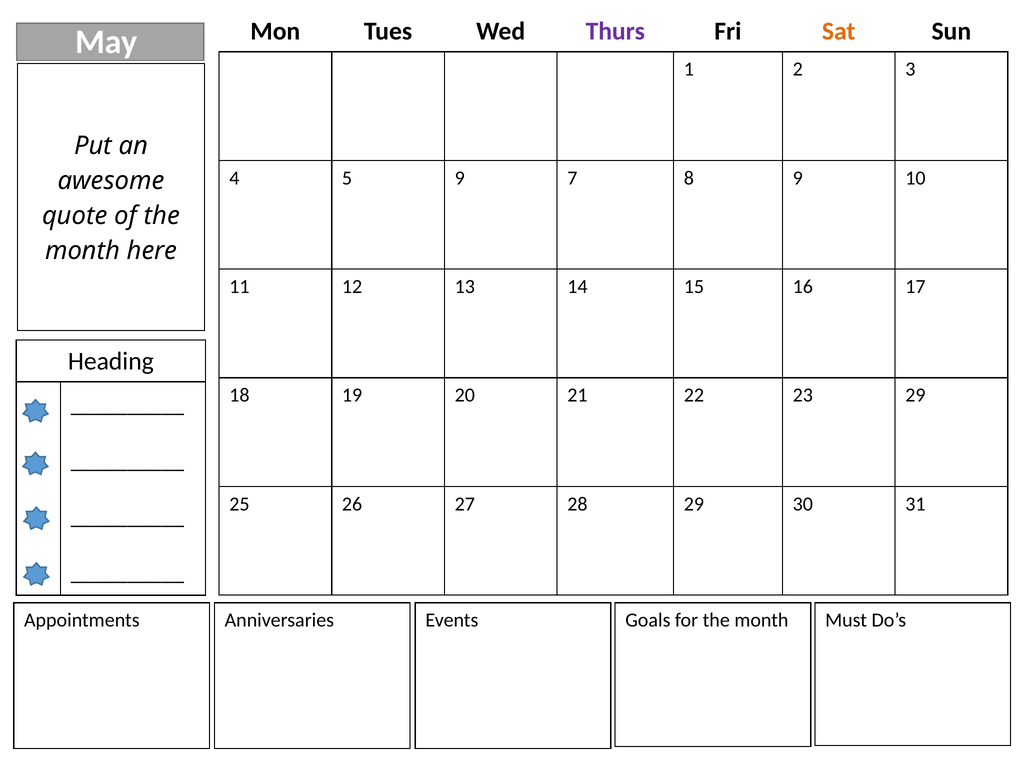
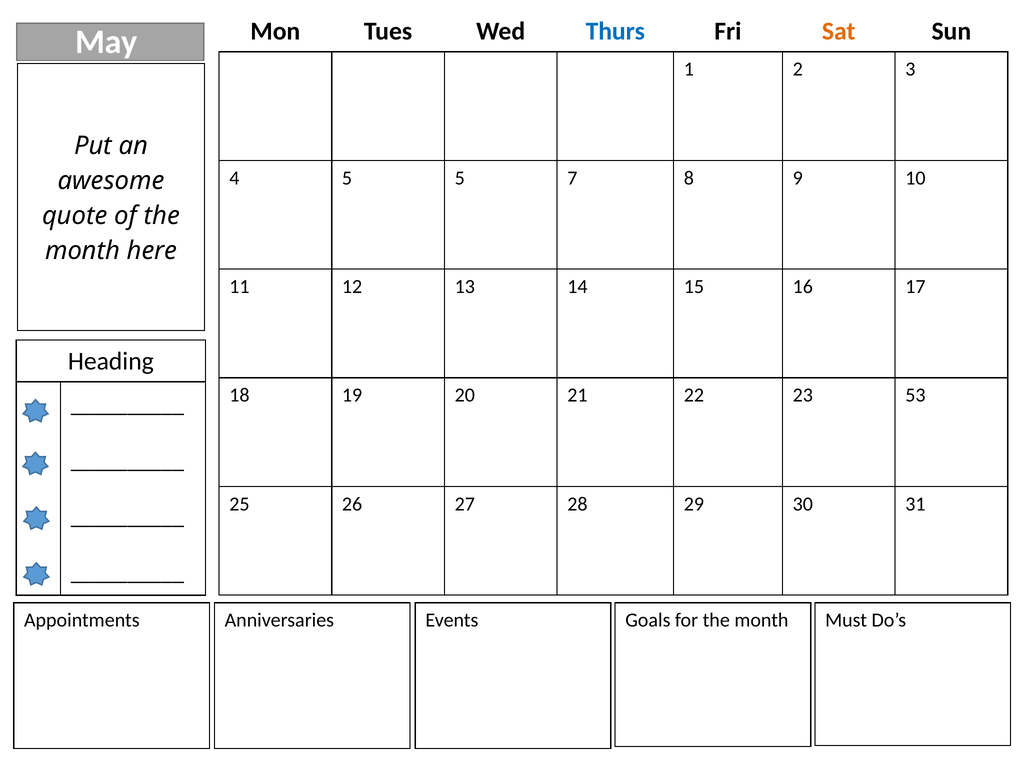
Thurs colour: purple -> blue
5 9: 9 -> 5
23 29: 29 -> 53
